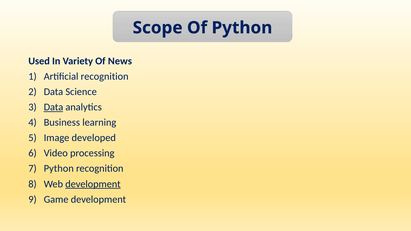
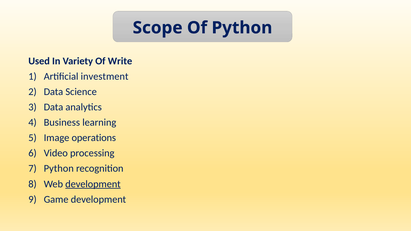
News: News -> Write
Artificial recognition: recognition -> investment
Data at (53, 107) underline: present -> none
developed: developed -> operations
